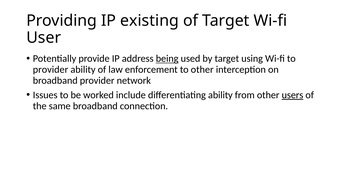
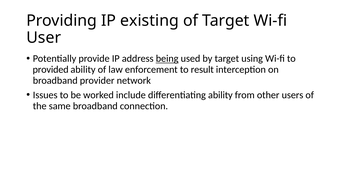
provider at (51, 69): provider -> provided
to other: other -> result
users underline: present -> none
